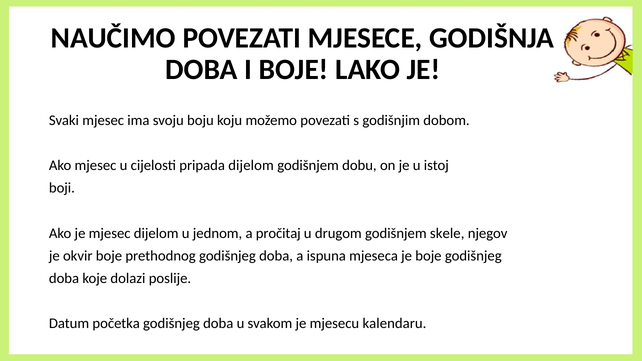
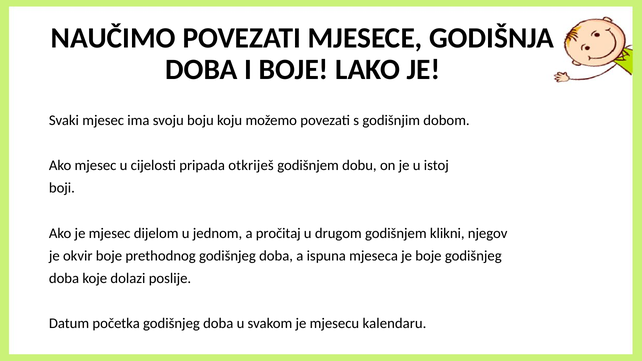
pripada dijelom: dijelom -> otkriješ
skele: skele -> klikni
